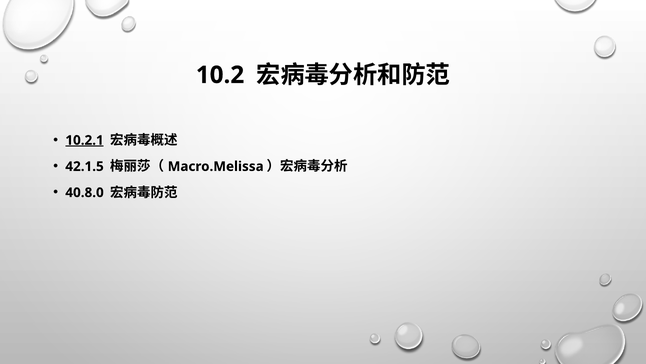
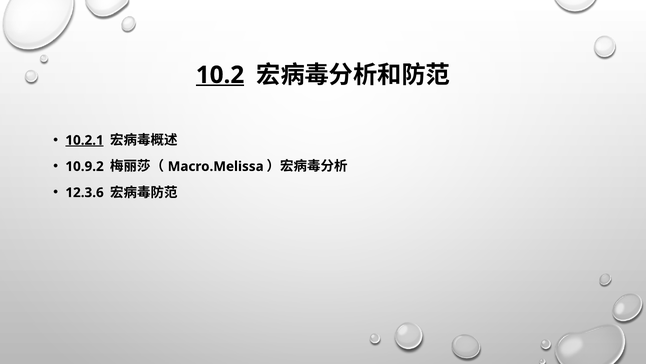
10.2 underline: none -> present
42.1.5: 42.1.5 -> 10.9.2
40.8.0: 40.8.0 -> 12.3.6
